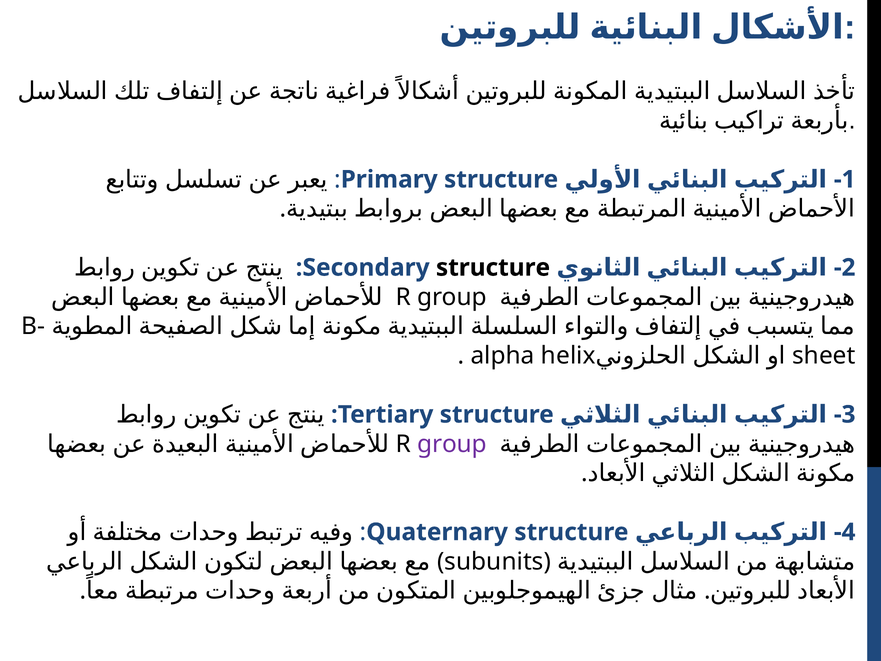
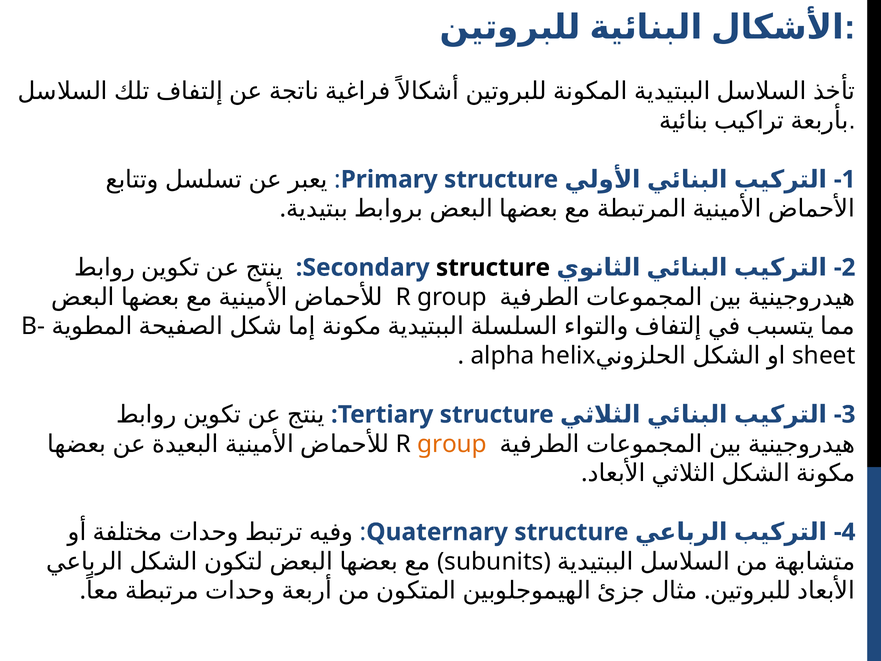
group at (452, 444) colour: purple -> orange
